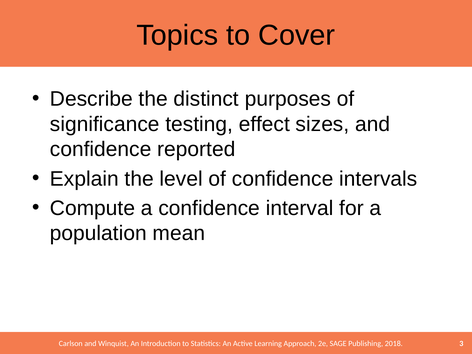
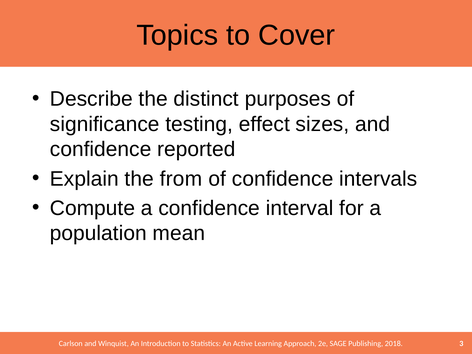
level: level -> from
